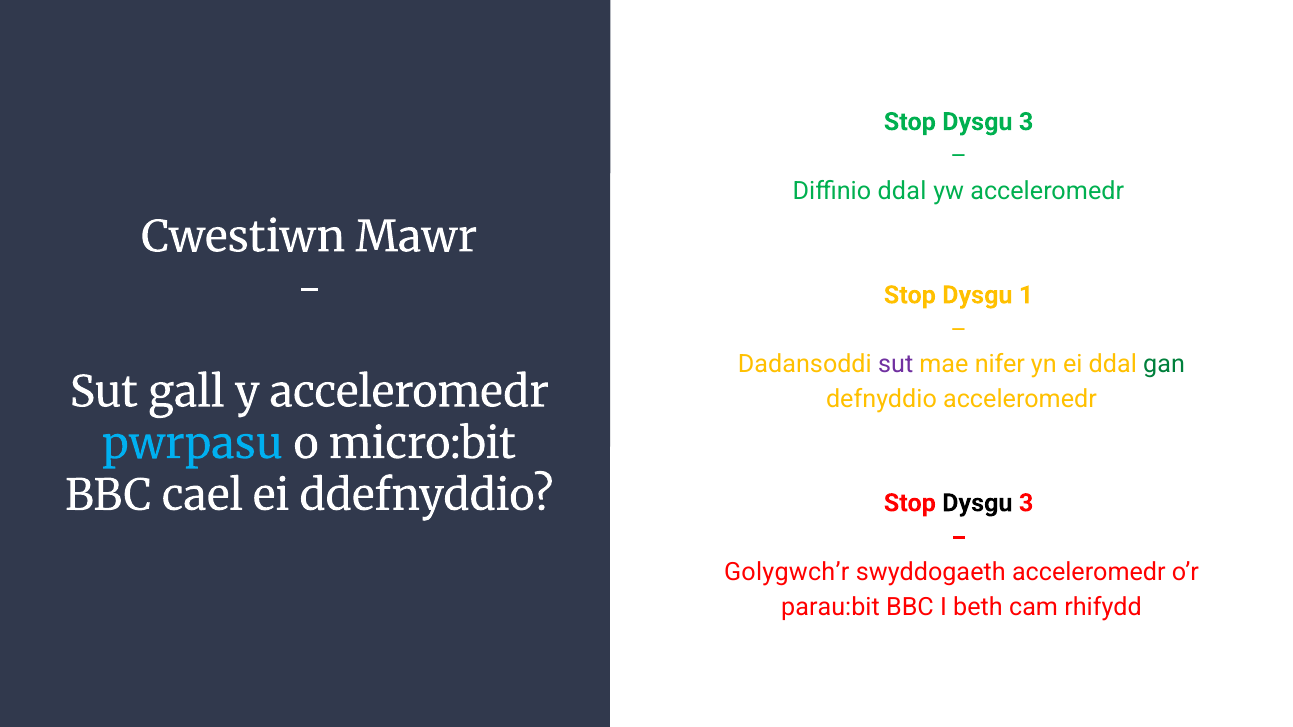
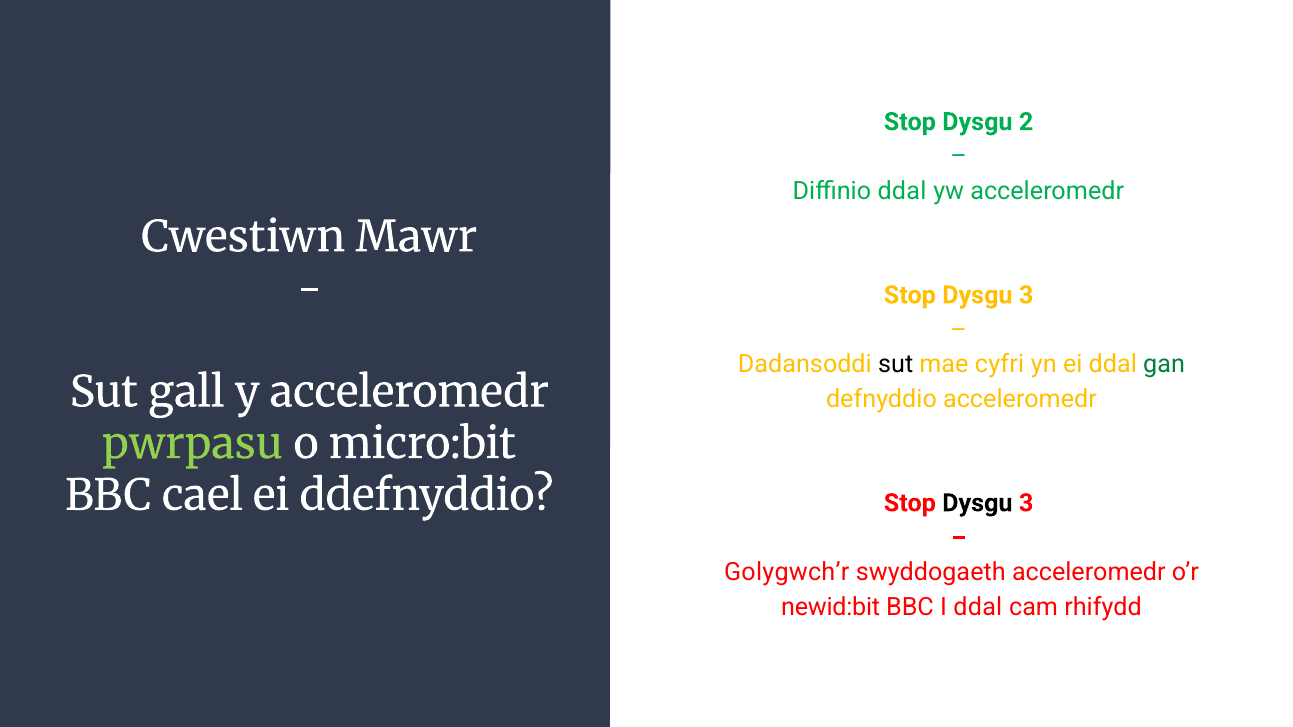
3 at (1026, 122): 3 -> 2
1 at (1026, 295): 1 -> 3
sut at (896, 365) colour: purple -> black
nifer: nifer -> cyfri
pwrpasu colour: light blue -> light green
parau:bit: parau:bit -> newid:bit
I beth: beth -> ddal
